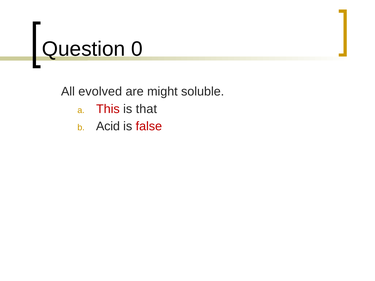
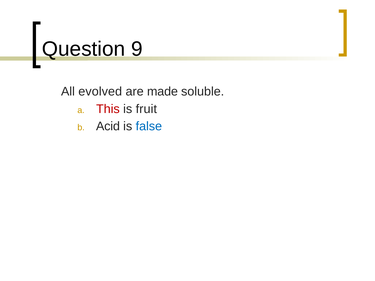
0: 0 -> 9
might: might -> made
that: that -> fruit
false colour: red -> blue
